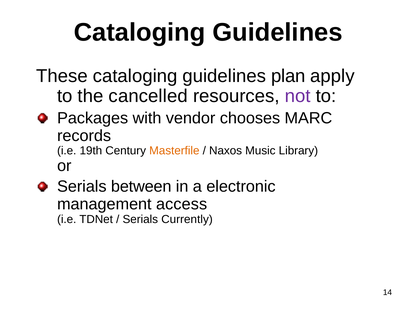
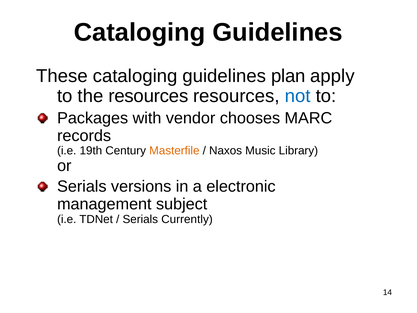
the cancelled: cancelled -> resources
not colour: purple -> blue
between: between -> versions
access: access -> subject
